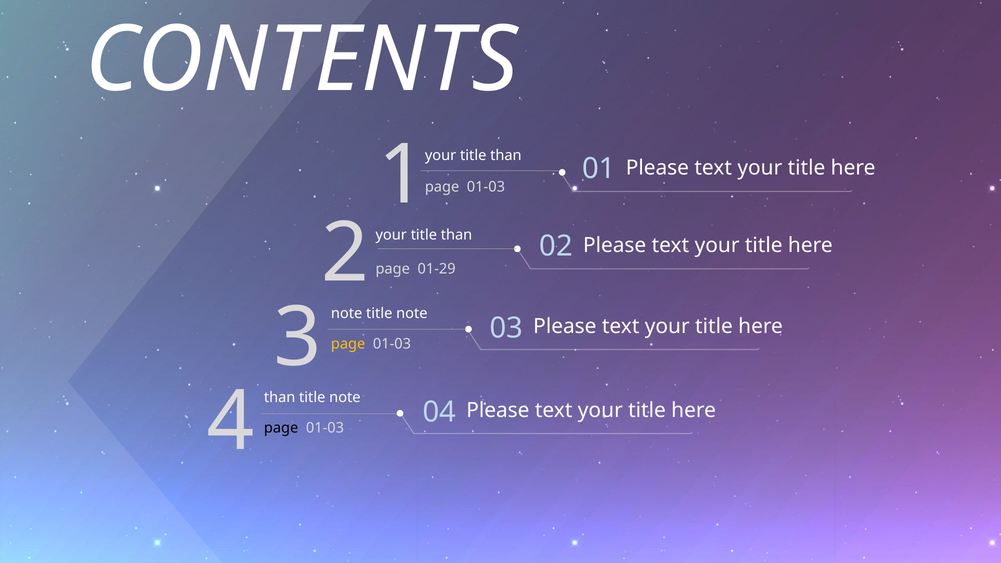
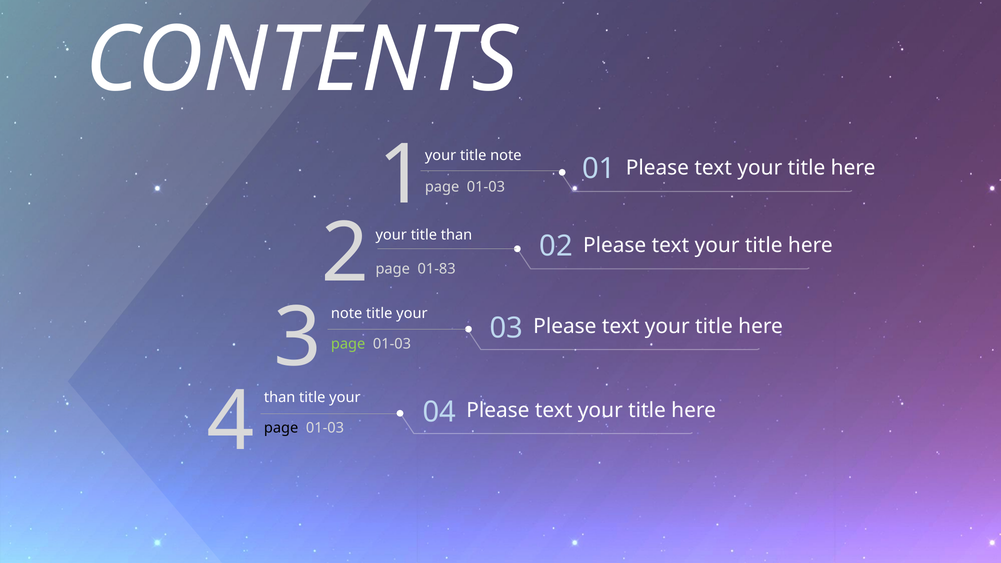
than at (506, 156): than -> note
01-29: 01-29 -> 01-83
note at (412, 313): note -> your
page at (348, 344) colour: yellow -> light green
note at (345, 398): note -> your
